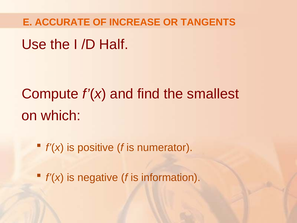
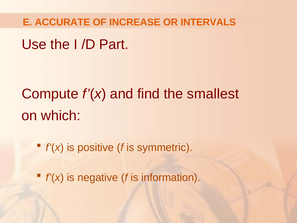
TANGENTS: TANGENTS -> INTERVALS
Half: Half -> Part
numerator: numerator -> symmetric
